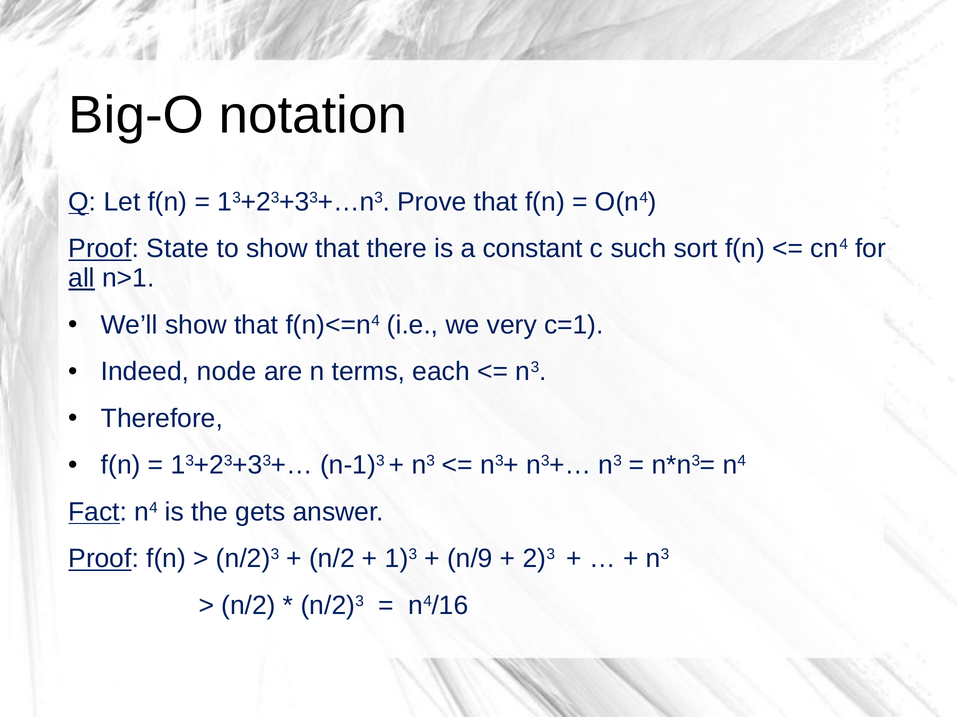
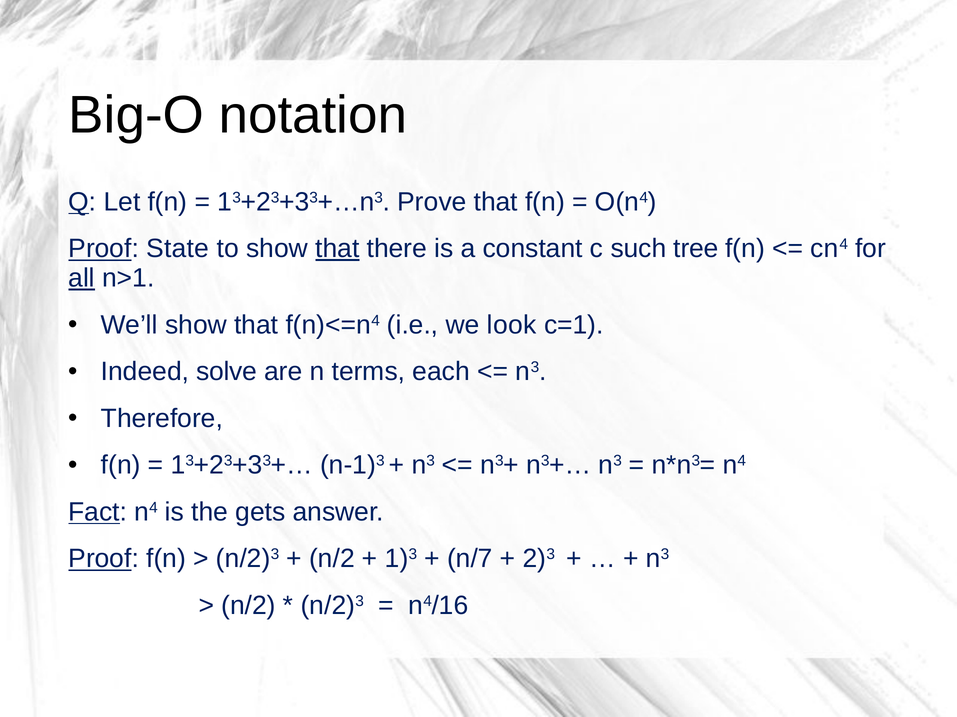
that at (337, 249) underline: none -> present
sort: sort -> tree
very: very -> look
node: node -> solve
n/9: n/9 -> n/7
